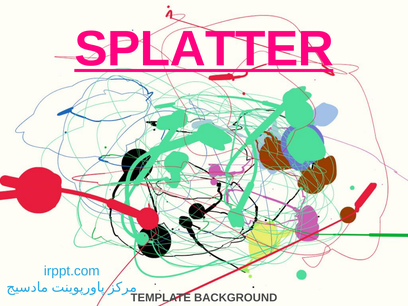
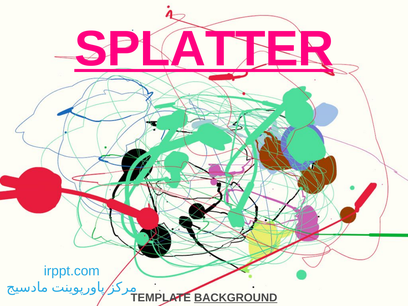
BACKGROUND underline: none -> present
